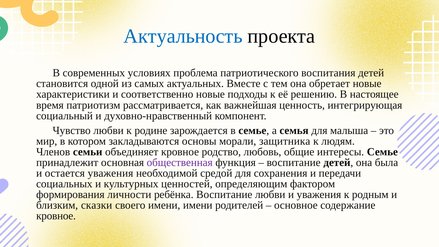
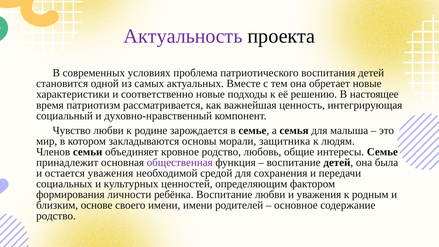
Актуальность colour: blue -> purple
сказки: сказки -> основе
кровное at (56, 216): кровное -> родство
